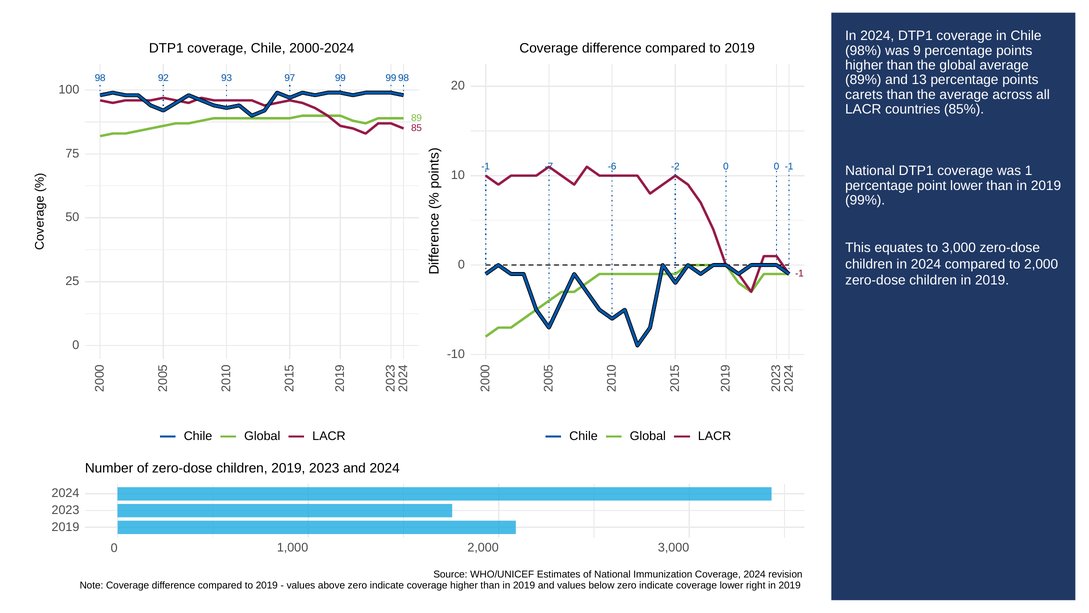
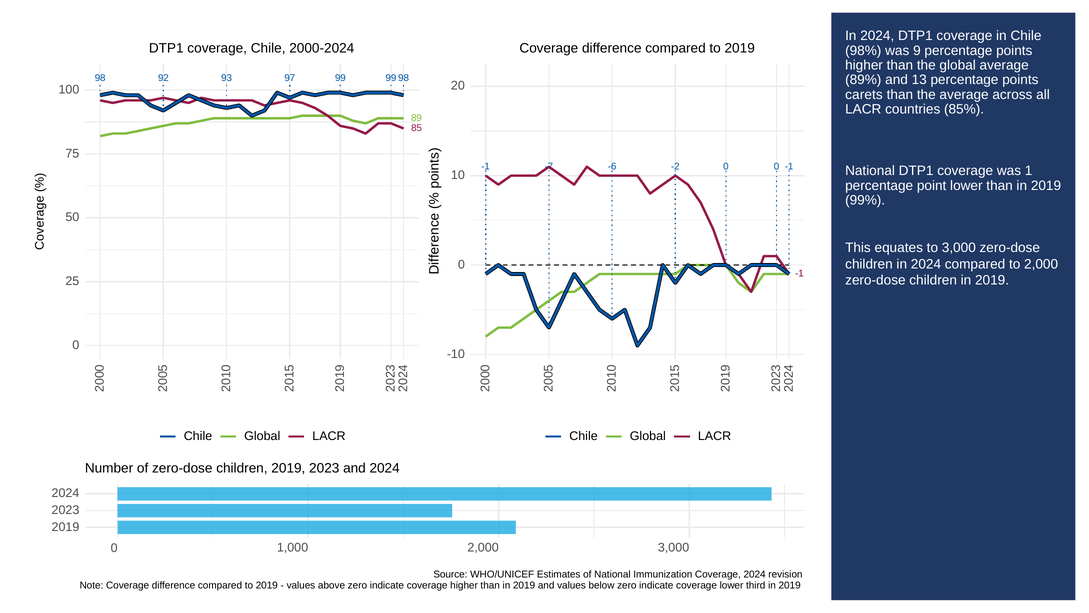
right: right -> third
